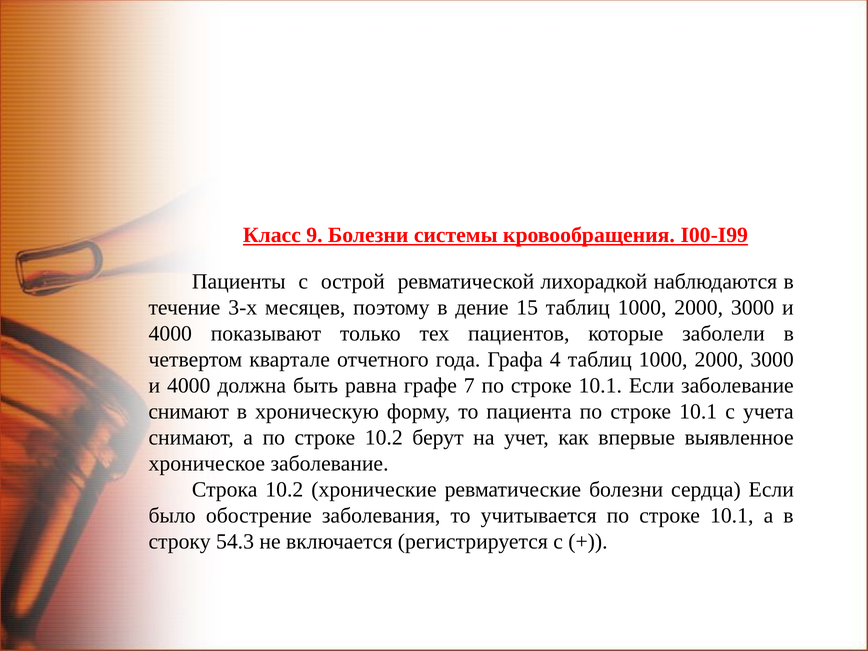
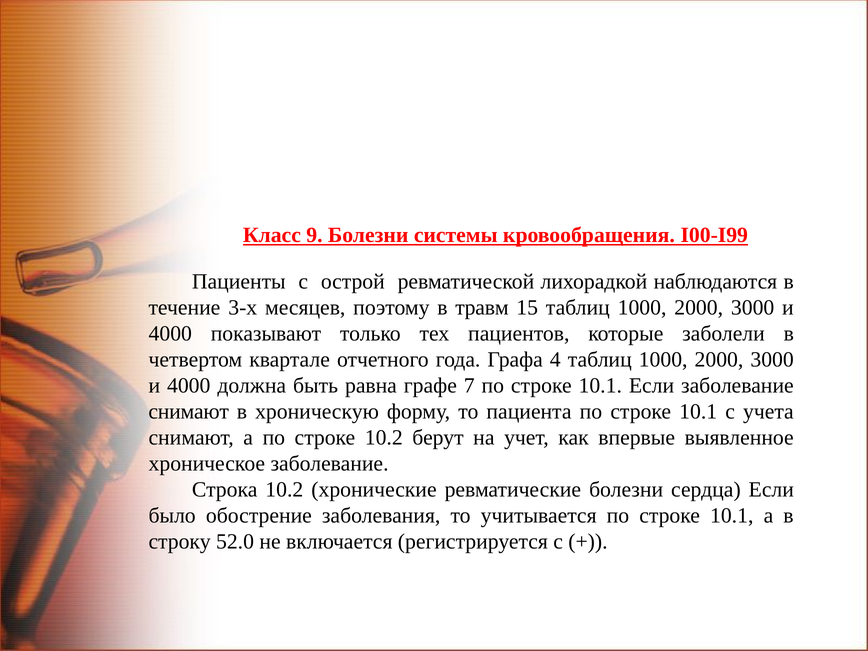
дение: дение -> травм
54.3: 54.3 -> 52.0
